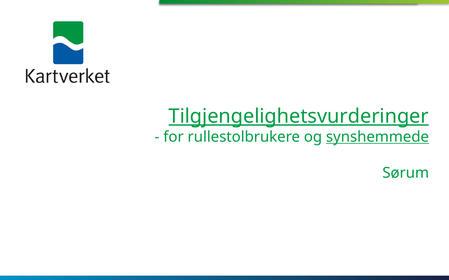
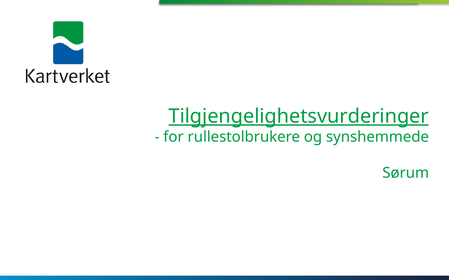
synshemmede underline: present -> none
